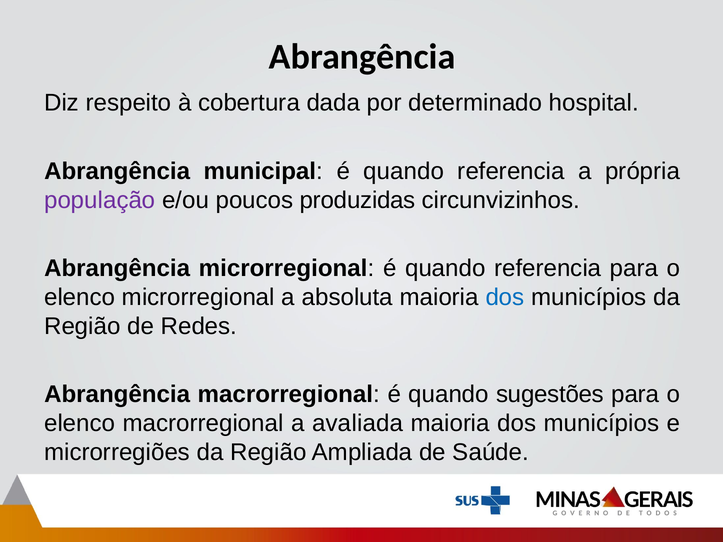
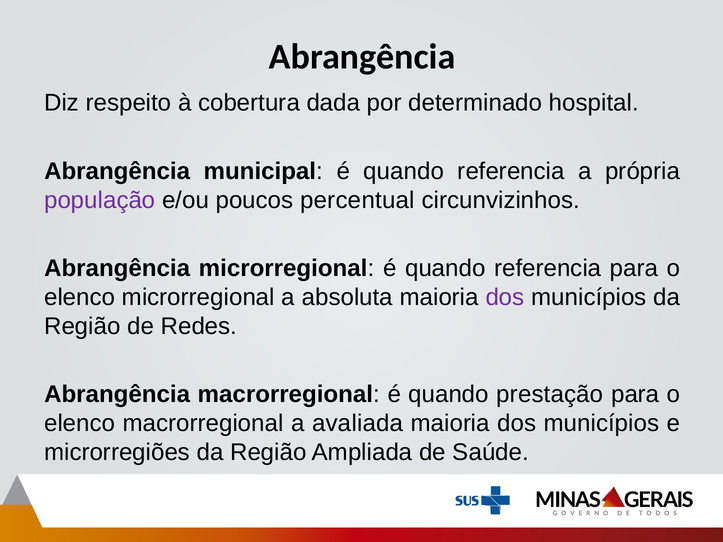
produzidas: produzidas -> percentual
dos at (505, 297) colour: blue -> purple
sugestões: sugestões -> prestação
